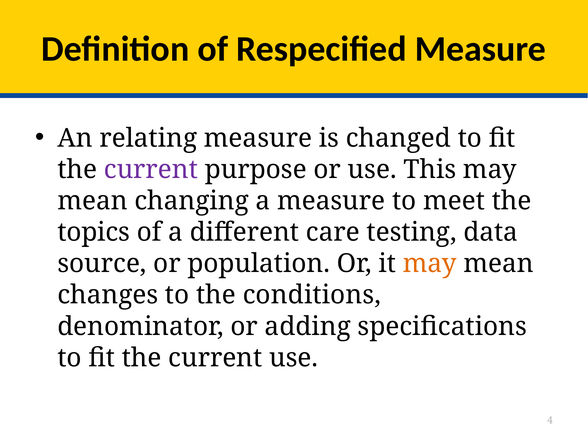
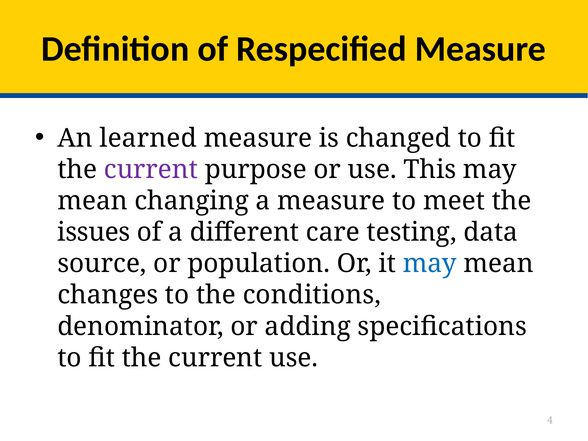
relating: relating -> learned
topics: topics -> issues
may at (430, 264) colour: orange -> blue
